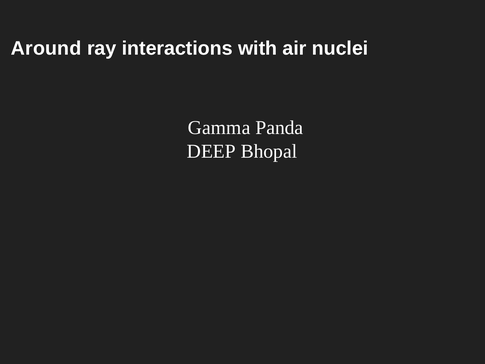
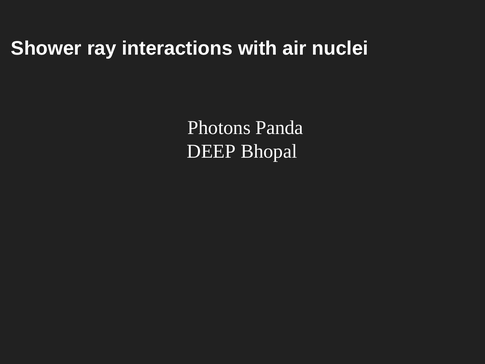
Around: Around -> Shower
Gamma: Gamma -> Photons
